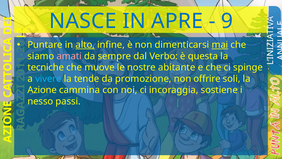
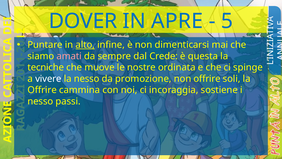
NASCE: NASCE -> DOVER
9: 9 -> 5
mai underline: present -> none
Verbo: Verbo -> Crede
abitante: abitante -> ordinata
vivere colour: light blue -> white
la tende: tende -> nesso
Azione at (42, 90): Azione -> Offrire
